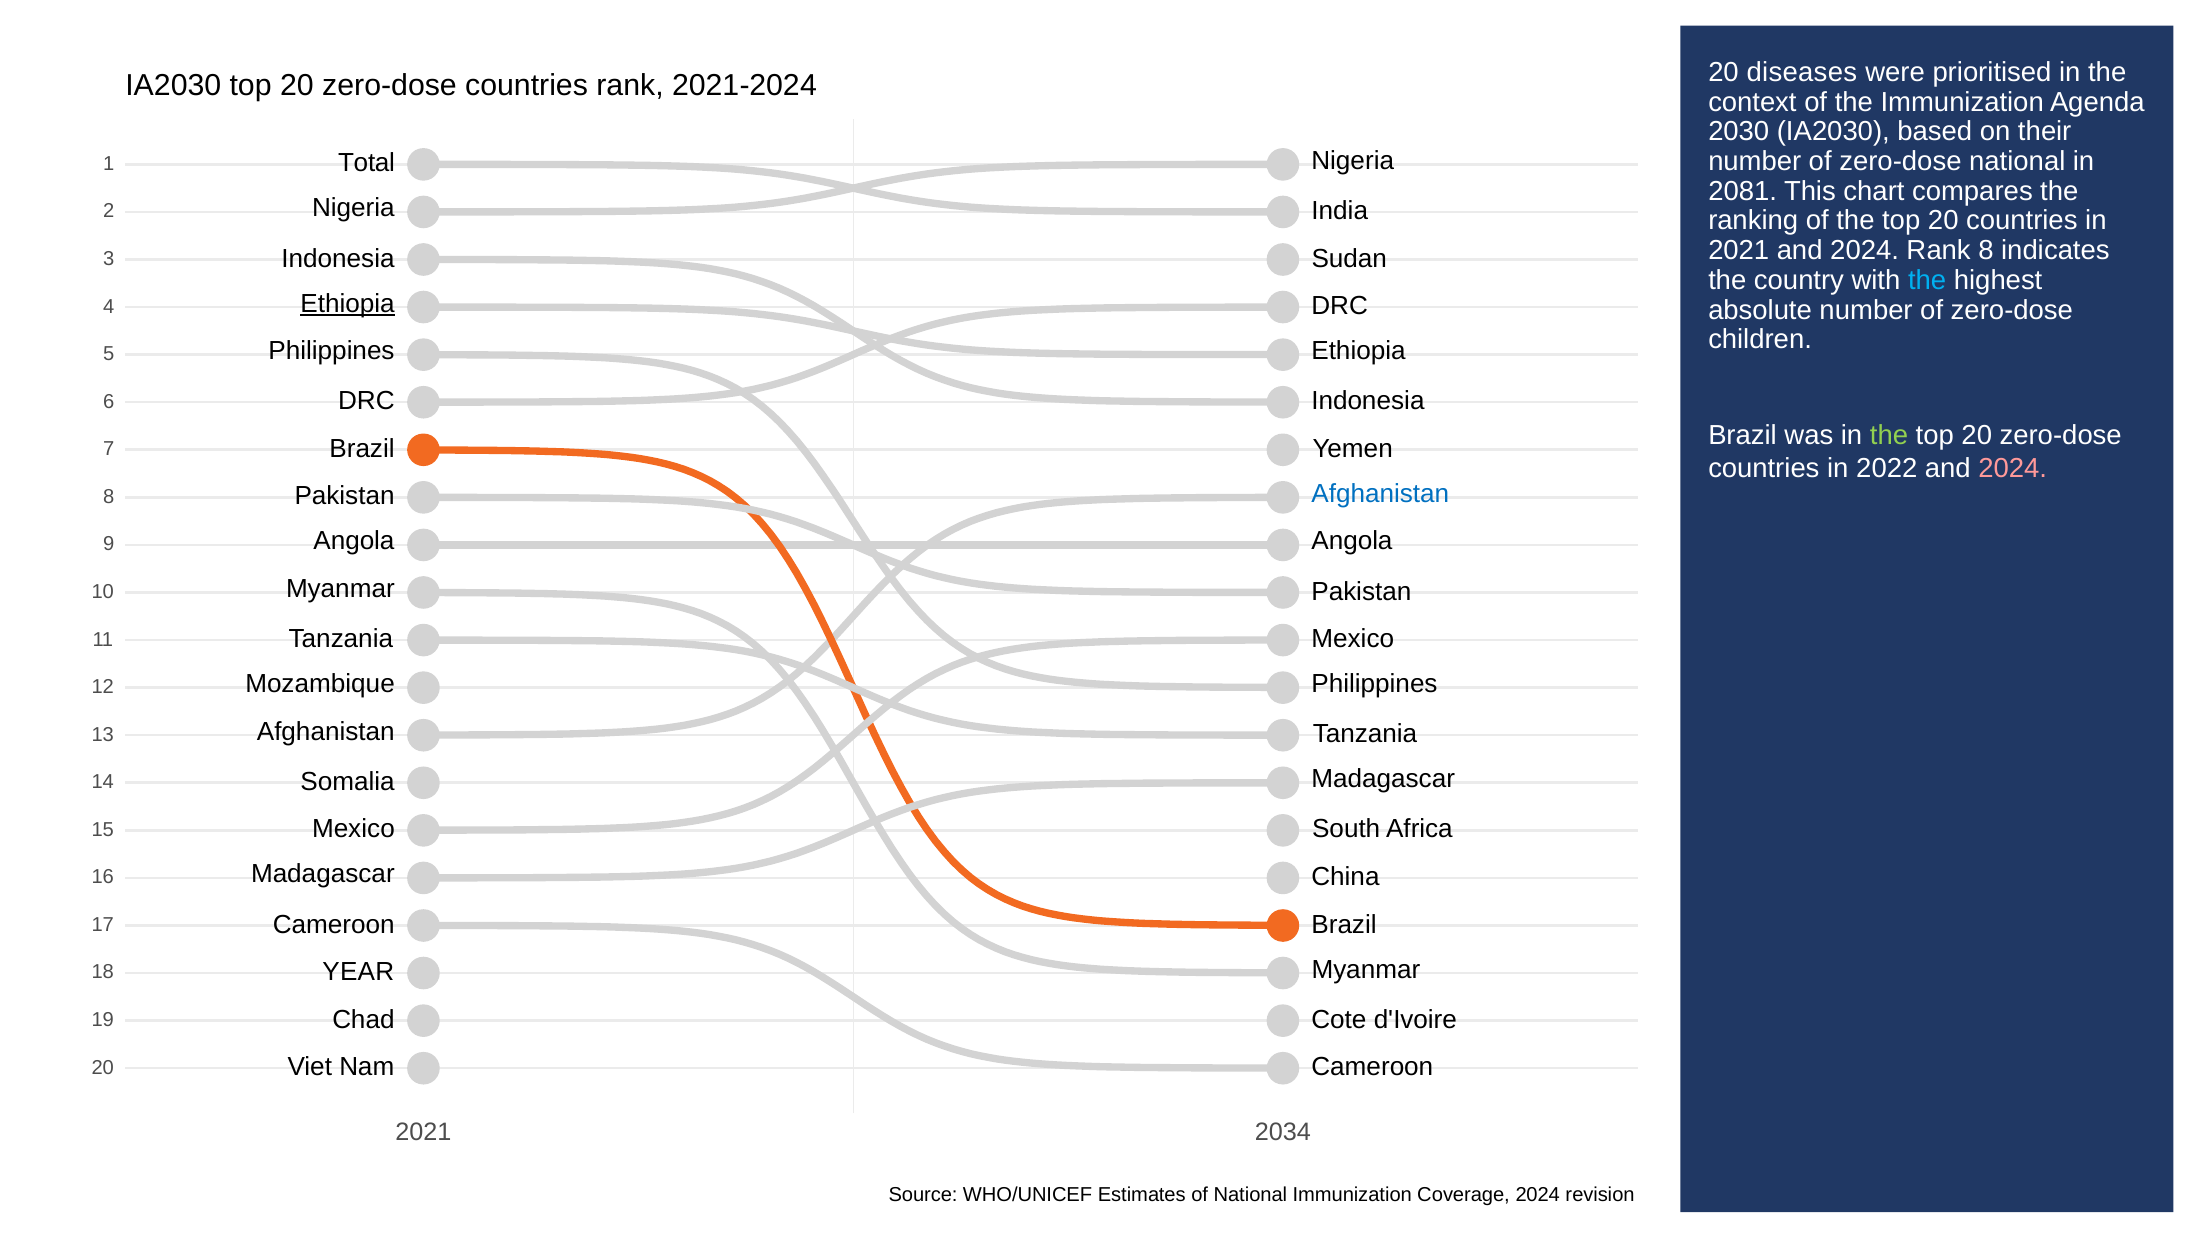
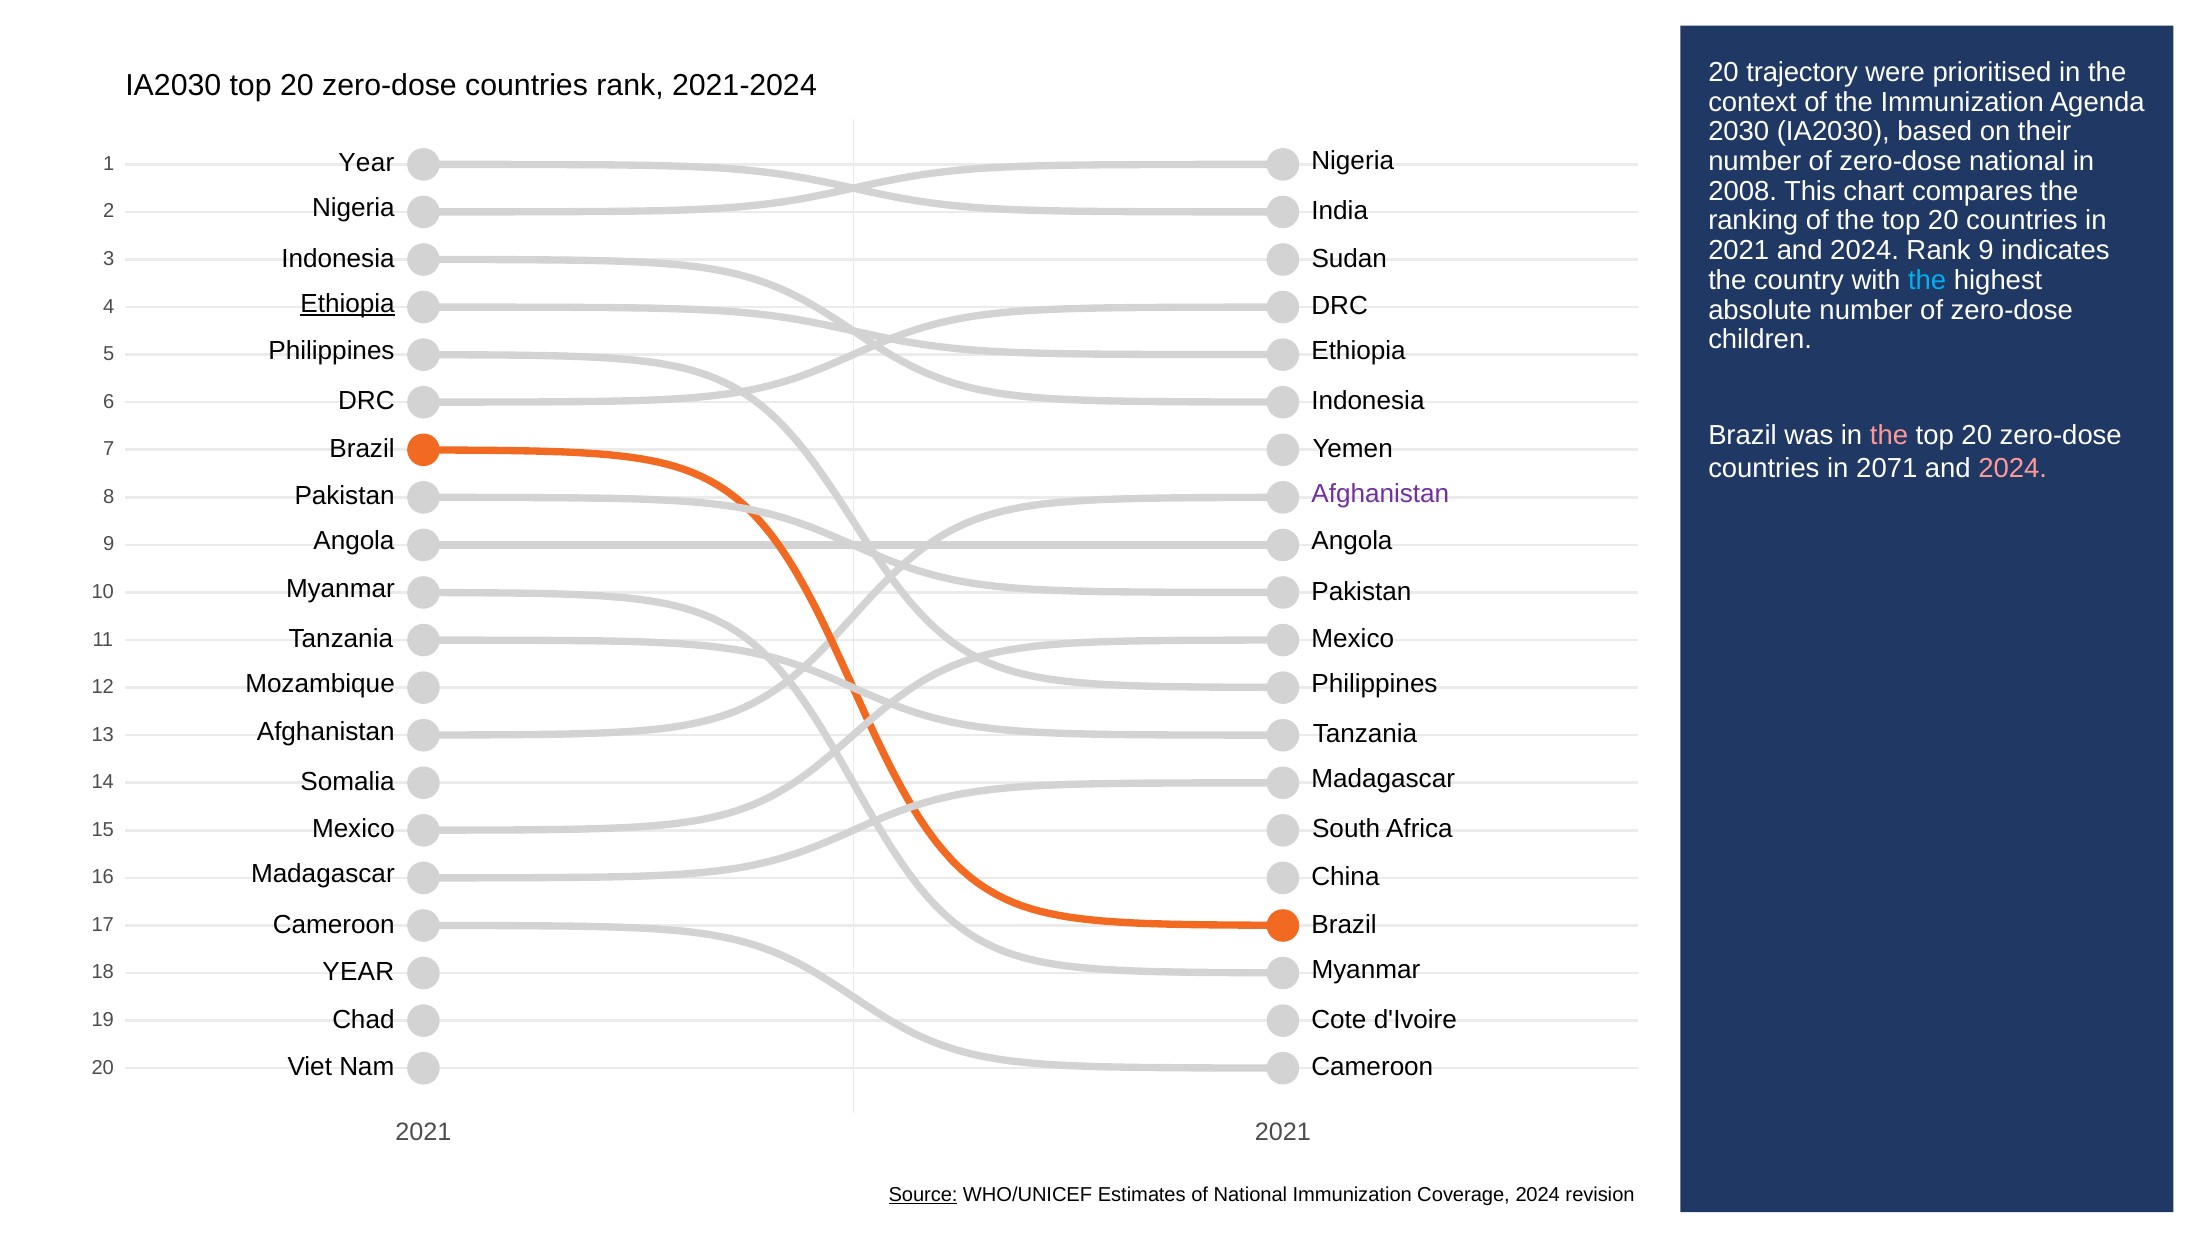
diseases: diseases -> trajectory
Total at (367, 163): Total -> Year
2081: 2081 -> 2008
Rank 8: 8 -> 9
the at (1889, 435) colour: light green -> pink
2022: 2022 -> 2071
Afghanistan at (1380, 494) colour: blue -> purple
2021 2034: 2034 -> 2021
Source underline: none -> present
